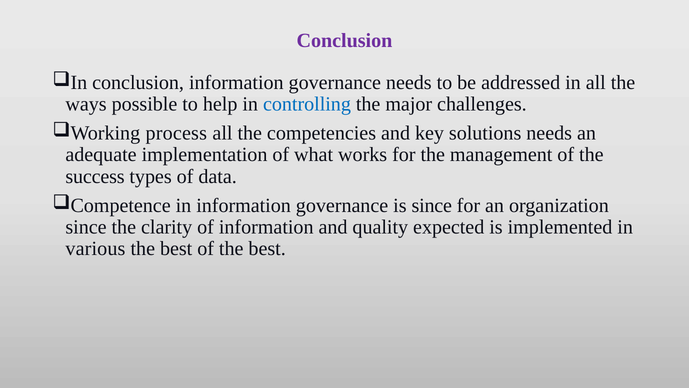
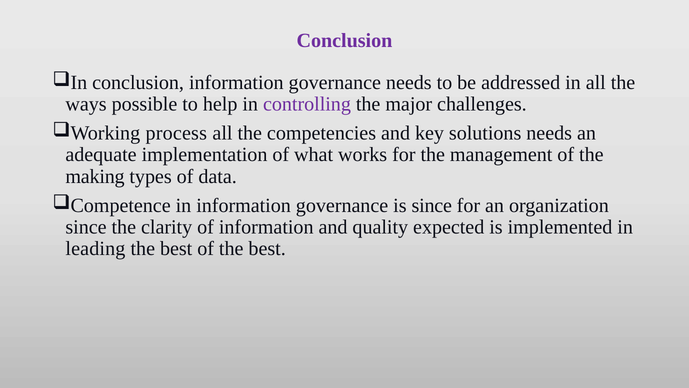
controlling colour: blue -> purple
success: success -> making
various: various -> leading
